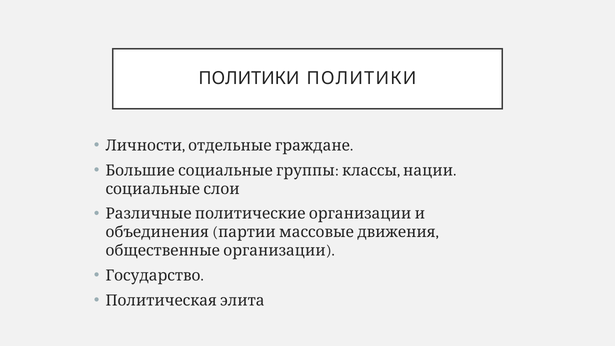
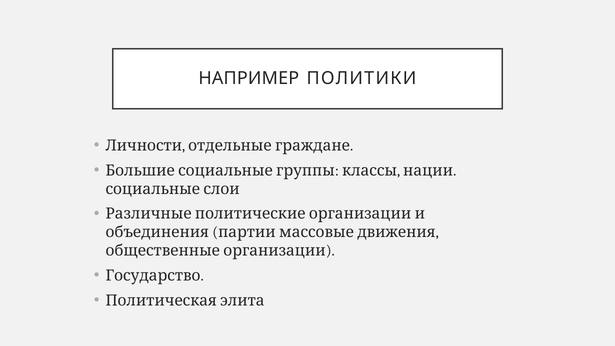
ПОЛИТИКИ at (249, 79): ПОЛИТИКИ -> НАПРИМЕР
